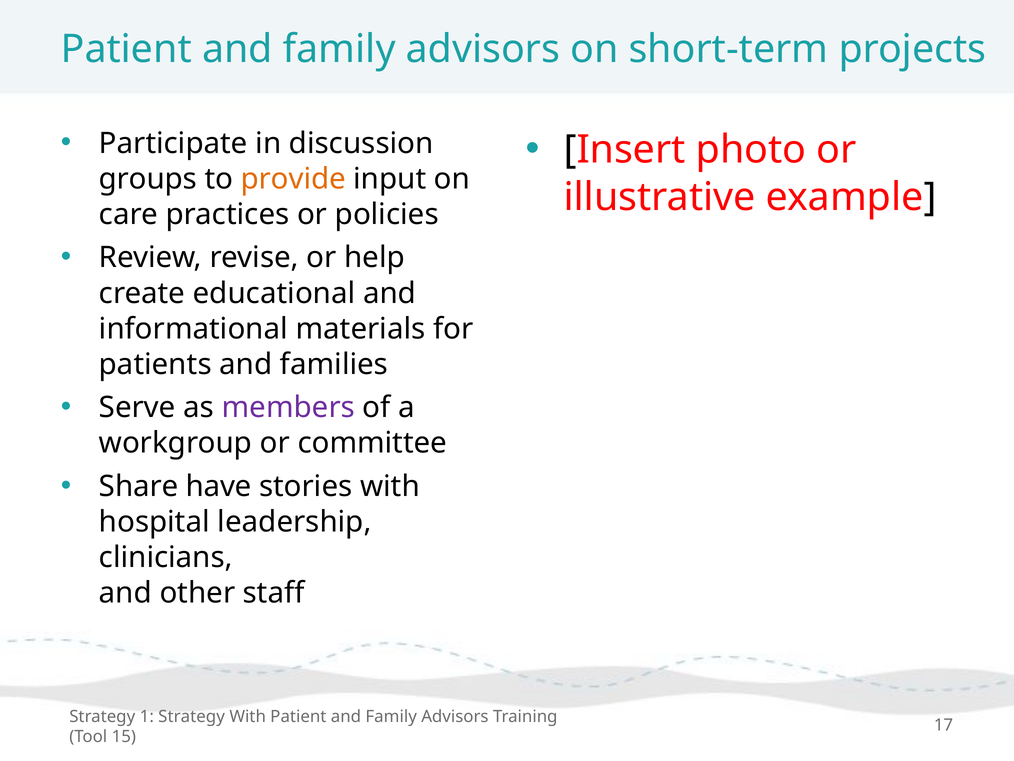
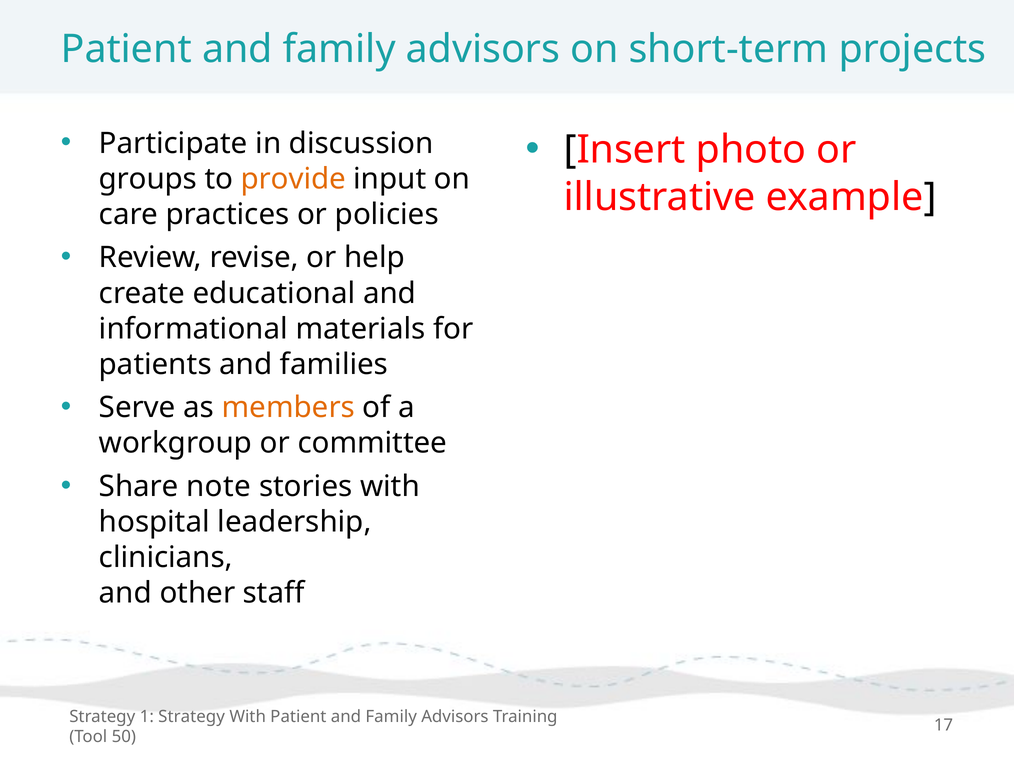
members colour: purple -> orange
have: have -> note
15: 15 -> 50
